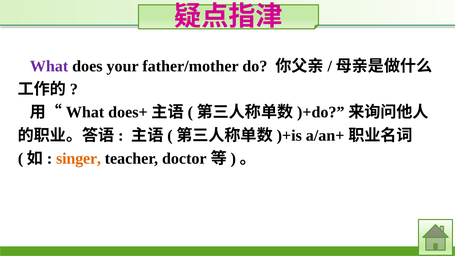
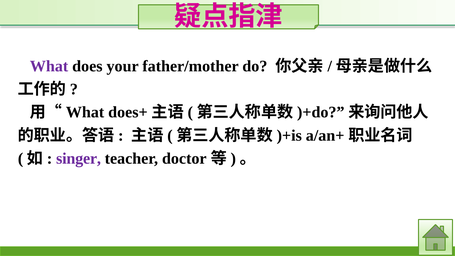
singer colour: orange -> purple
